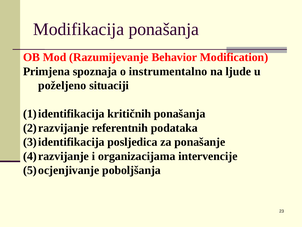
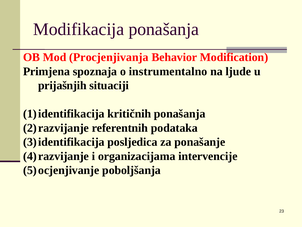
Razumijevanje: Razumijevanje -> Procjenjivanja
poželjeno: poželjeno -> prijašnjih
